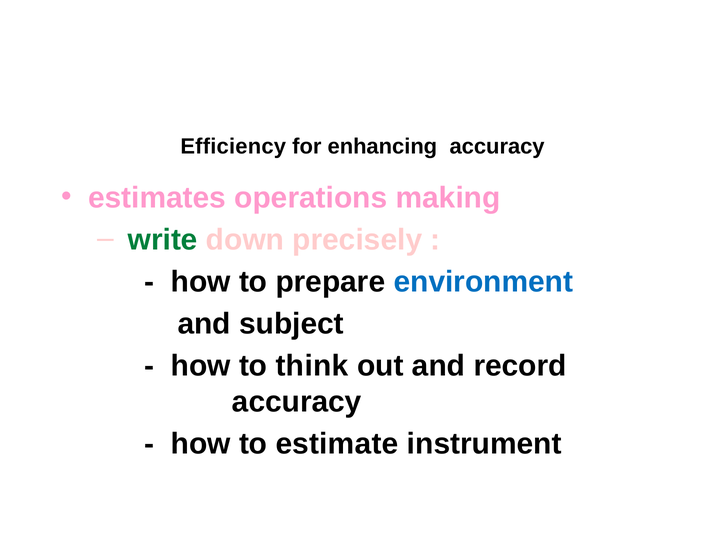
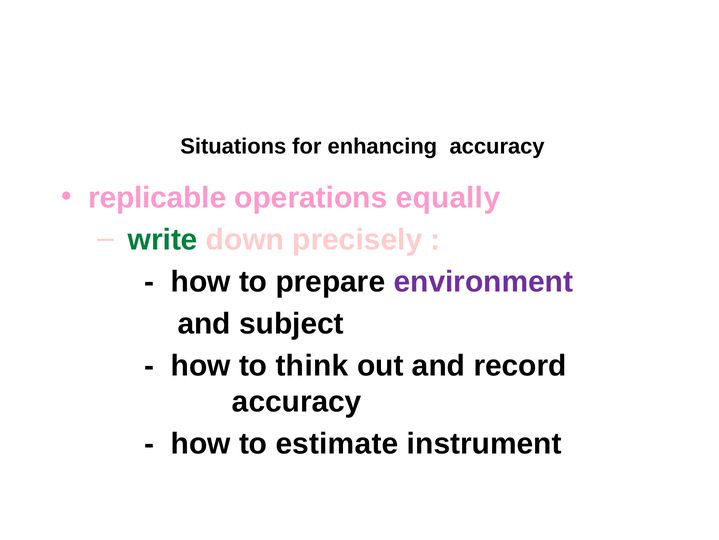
Efficiency: Efficiency -> Situations
estimates: estimates -> replicable
making: making -> equally
environment colour: blue -> purple
